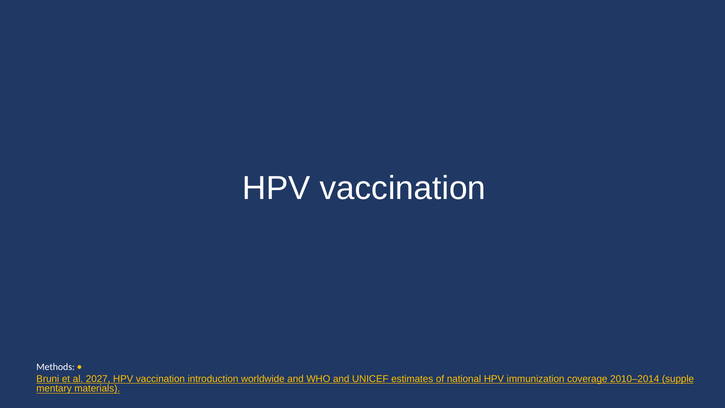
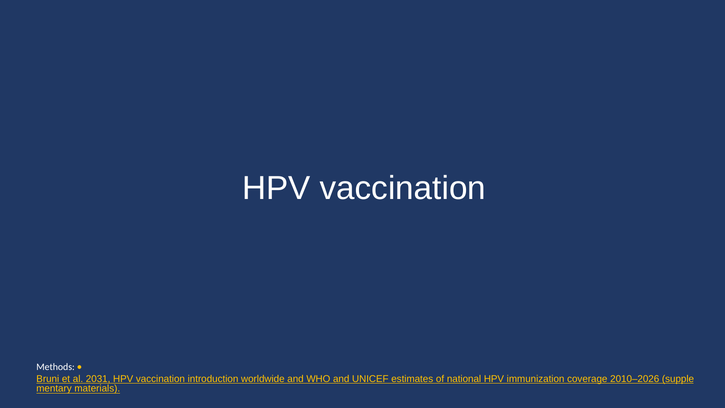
2027: 2027 -> 2031
2010–2014: 2010–2014 -> 2010–2026
